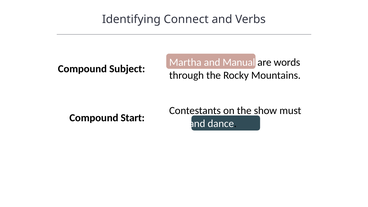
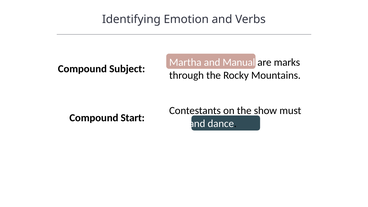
Connect: Connect -> Emotion
words: words -> marks
